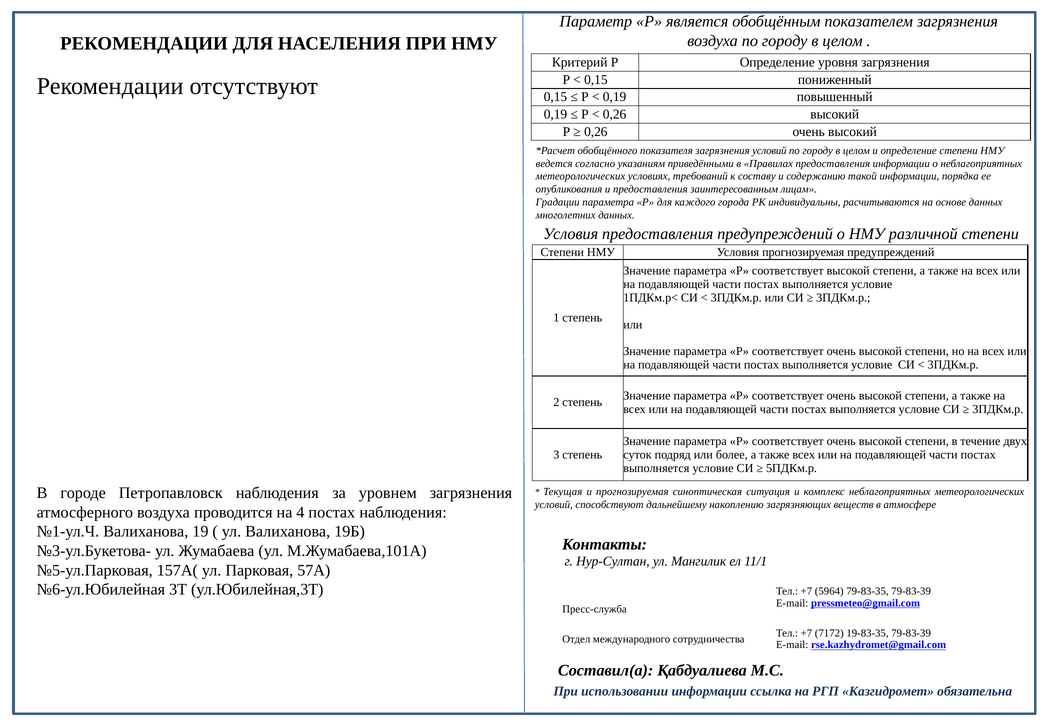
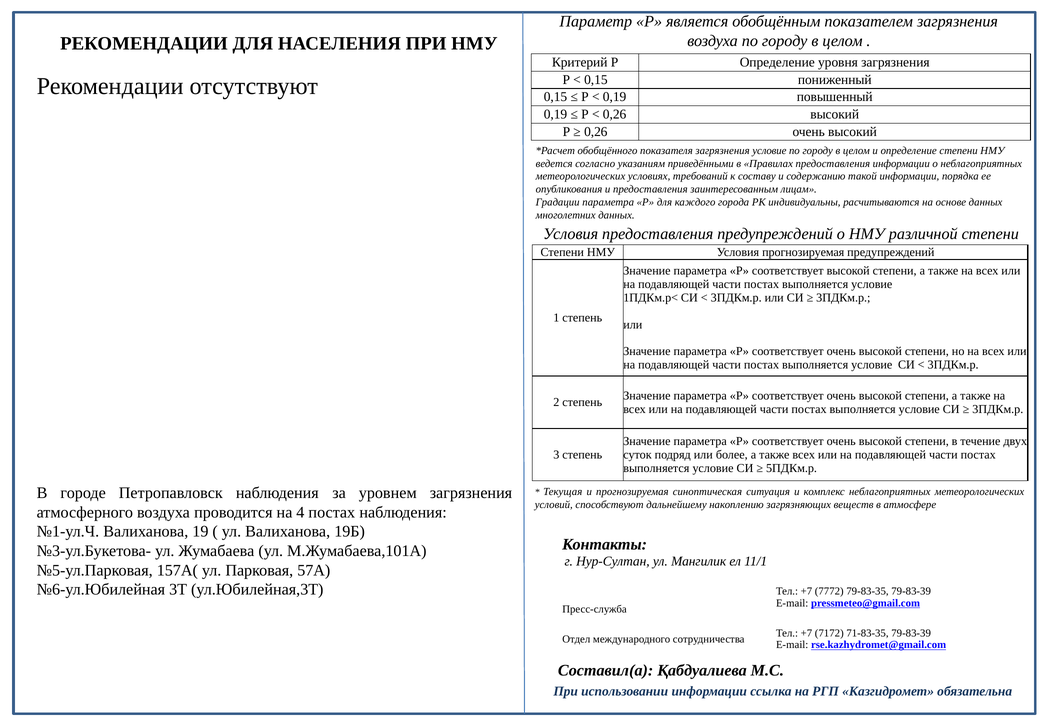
загрязнения условий: условий -> условие
5964: 5964 -> 7772
19-83-35: 19-83-35 -> 71-83-35
